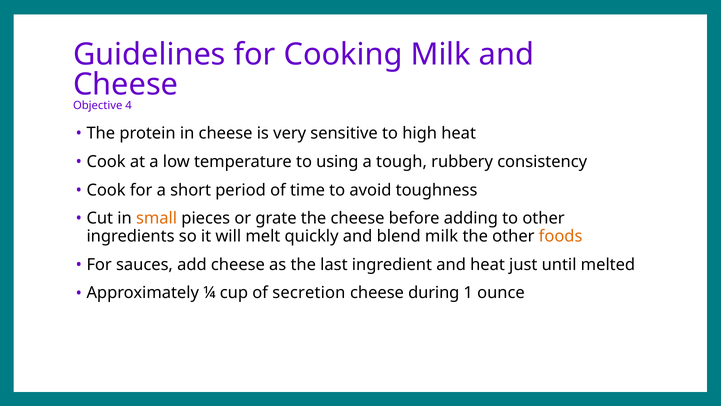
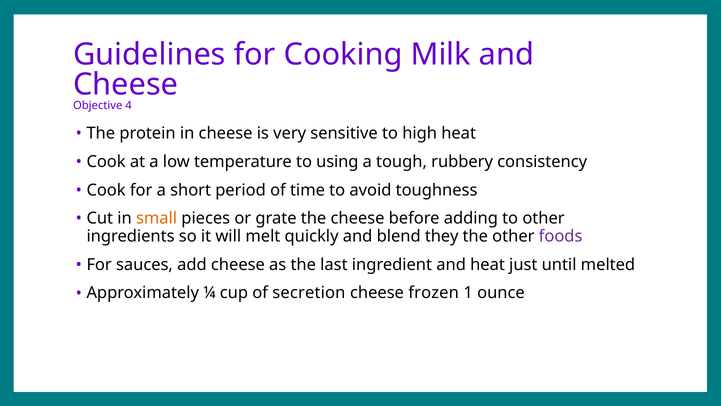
blend milk: milk -> they
foods colour: orange -> purple
during: during -> frozen
